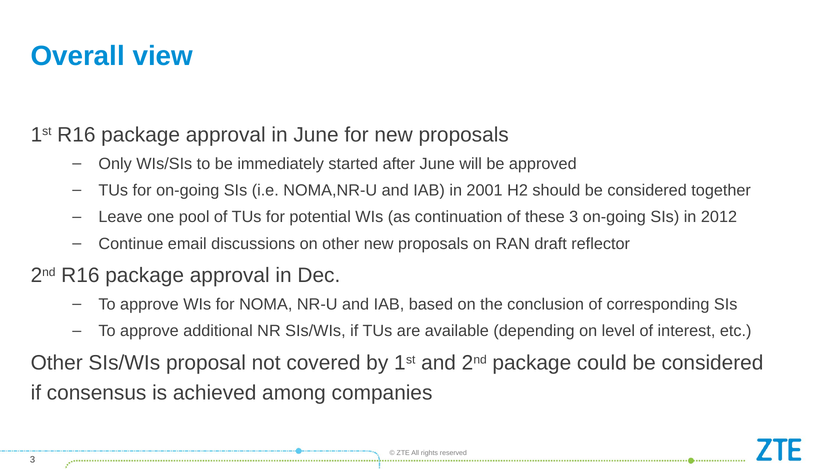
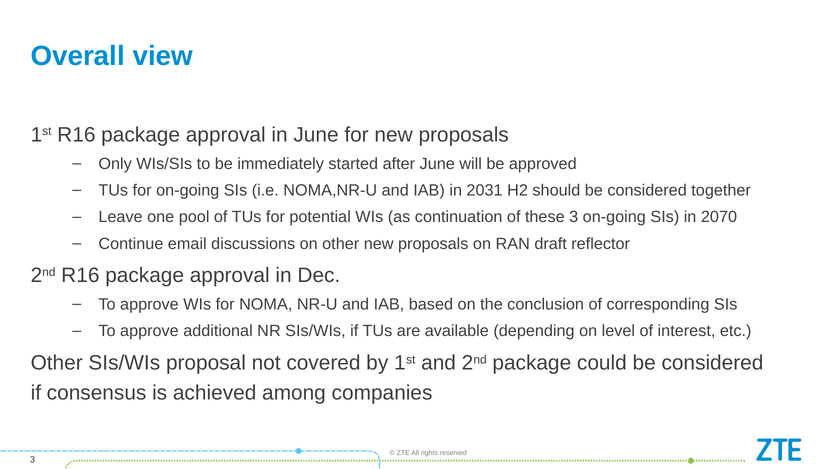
2001: 2001 -> 2031
2012: 2012 -> 2070
